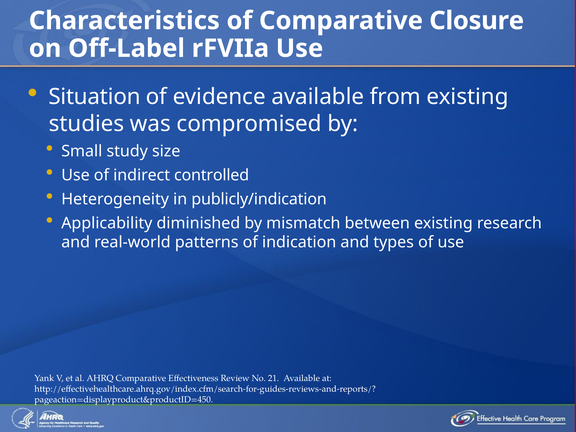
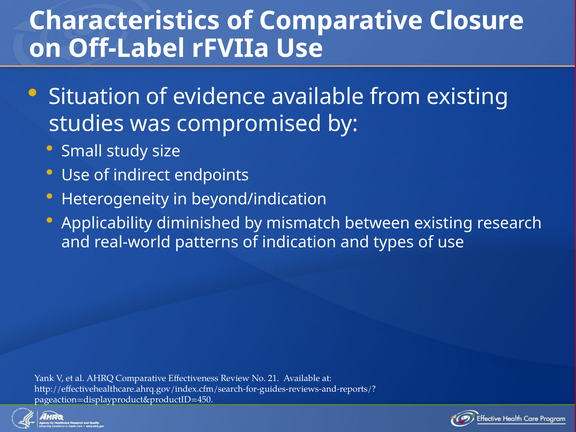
controlled: controlled -> endpoints
publicly/indication: publicly/indication -> beyond/indication
